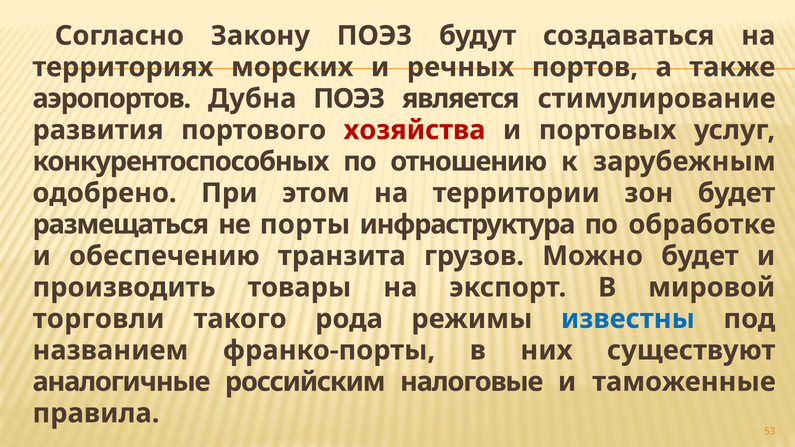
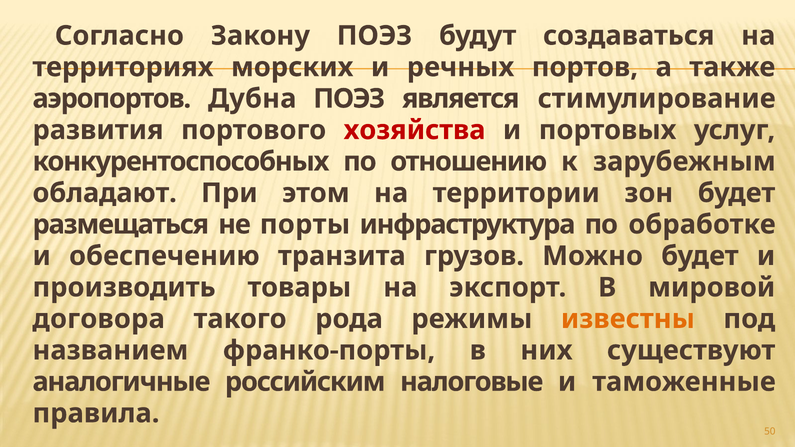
одобрено: одобрено -> обладают
торговли: торговли -> договора
известны colour: blue -> orange
53: 53 -> 50
